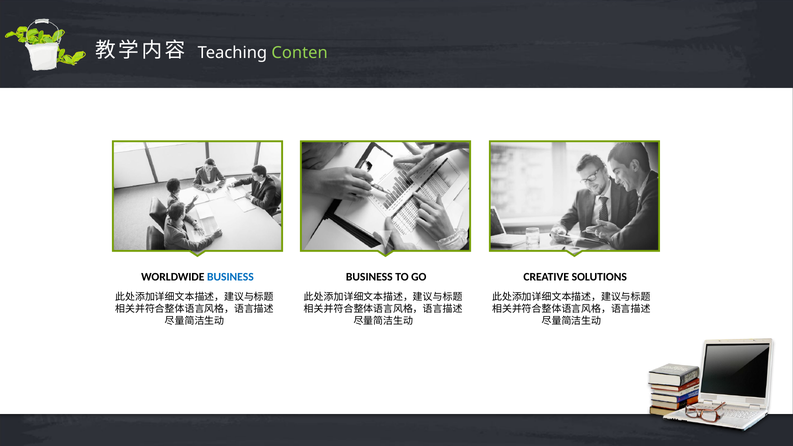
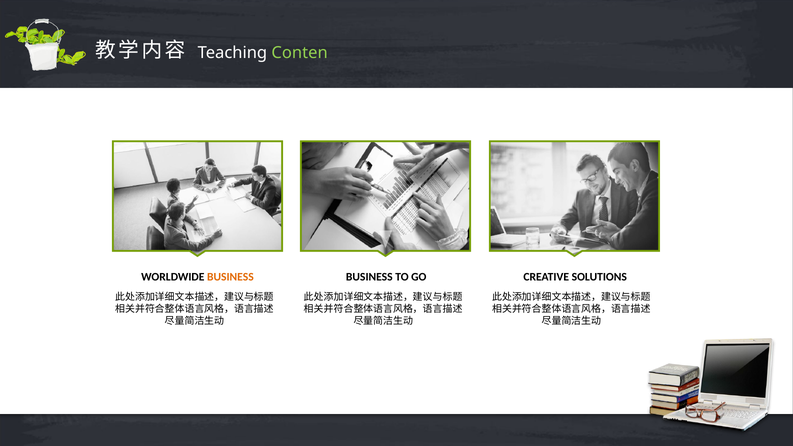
BUSINESS at (230, 277) colour: blue -> orange
